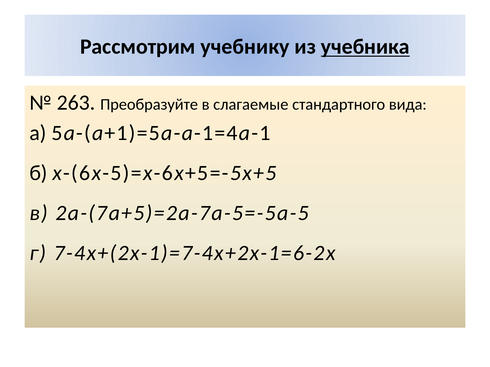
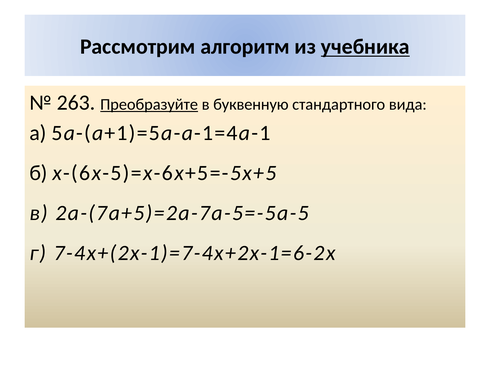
учебнику: учебнику -> алгоритм
Преобразуйте underline: none -> present
слагаемые: слагаемые -> буквенную
